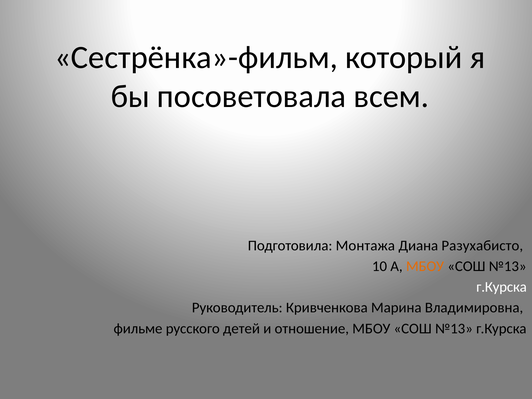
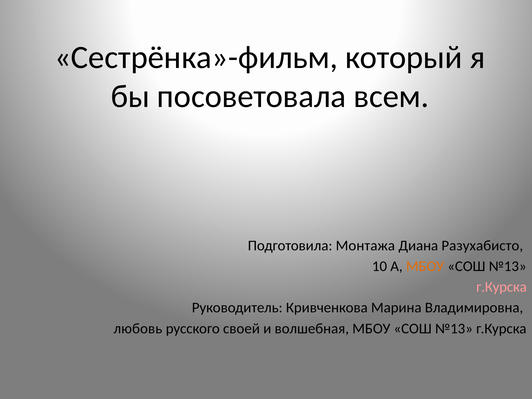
г.Курска at (502, 287) colour: white -> pink
фильме: фильме -> любовь
детей: детей -> своей
отношение: отношение -> волшебная
